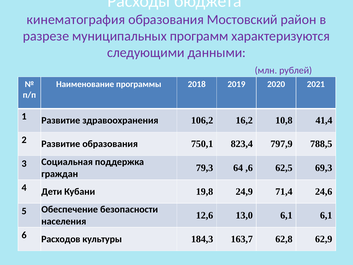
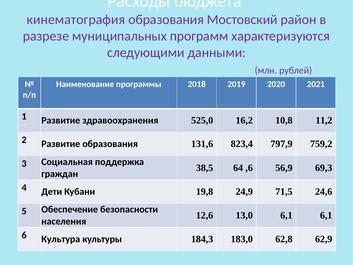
106,2: 106,2 -> 525,0
41,4: 41,4 -> 11,2
750,1: 750,1 -> 131,6
788,5: 788,5 -> 759,2
79,3: 79,3 -> 38,5
62,5: 62,5 -> 56,9
71,4: 71,4 -> 71,5
Расходов: Расходов -> Культура
163,7: 163,7 -> 183,0
